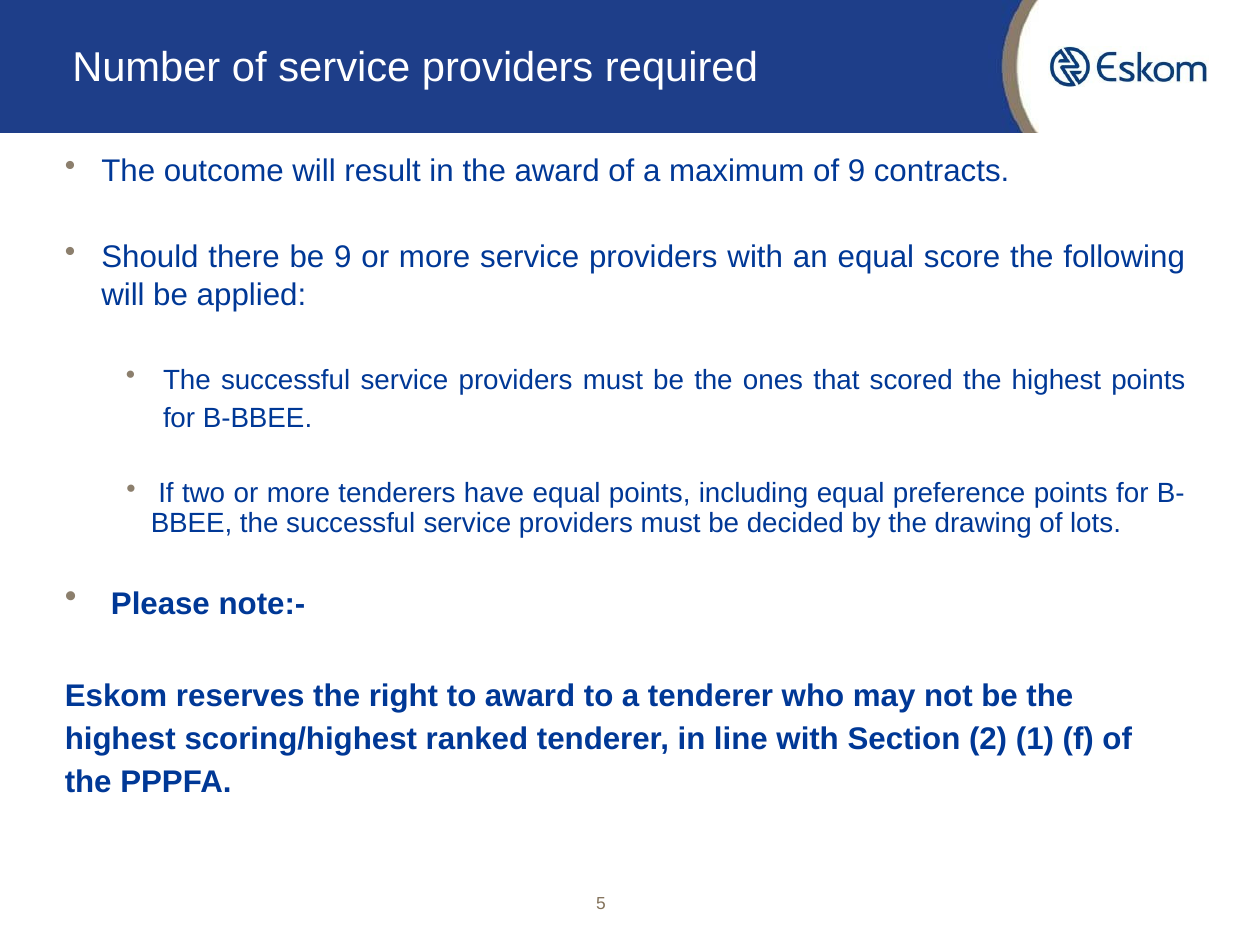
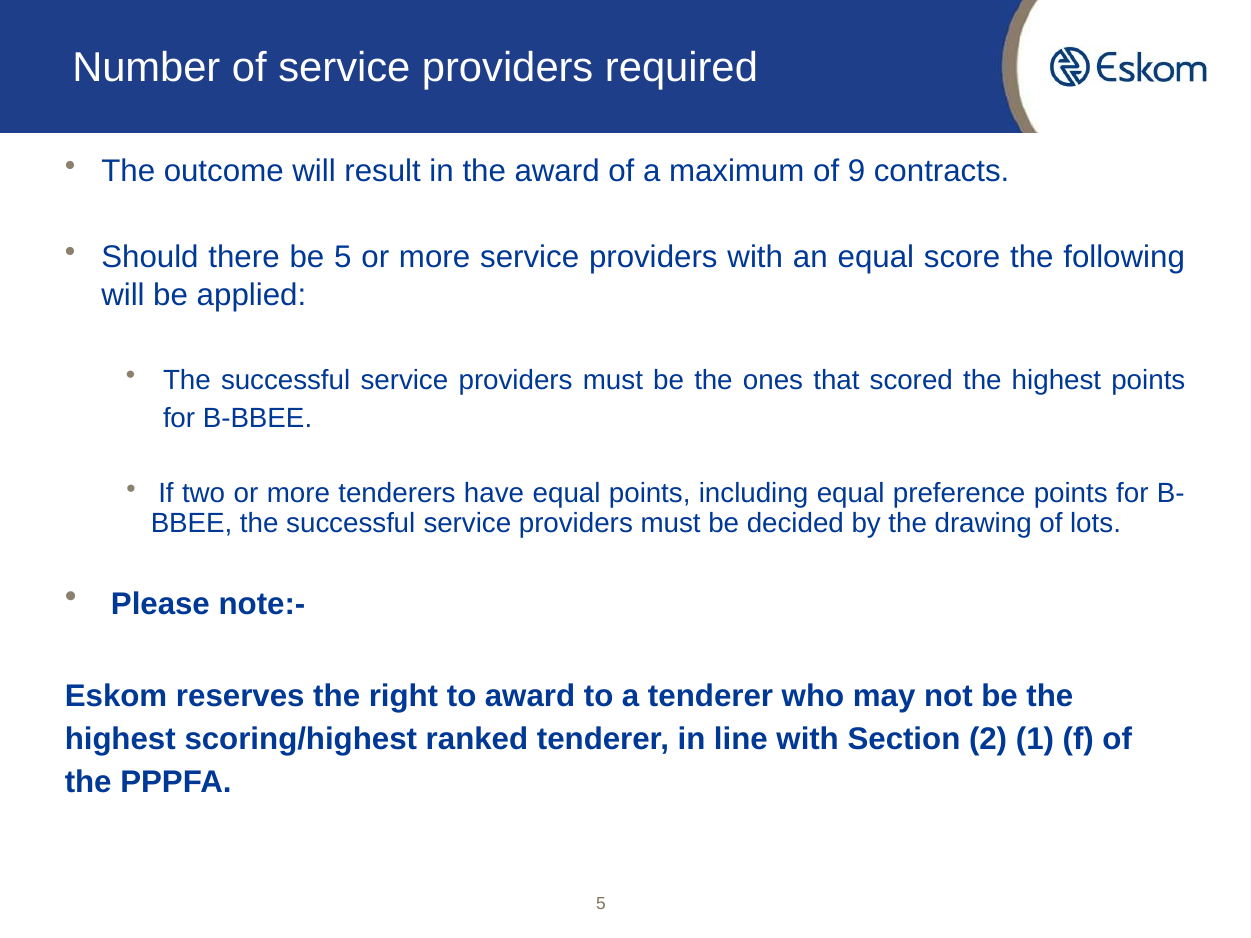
be 9: 9 -> 5
